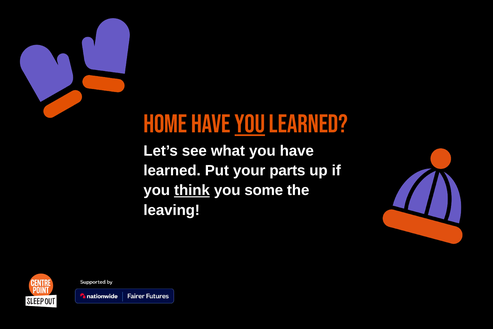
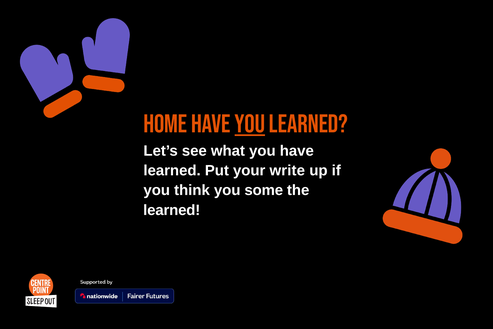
parts: parts -> write
think underline: present -> none
leaving at (172, 210): leaving -> learned
